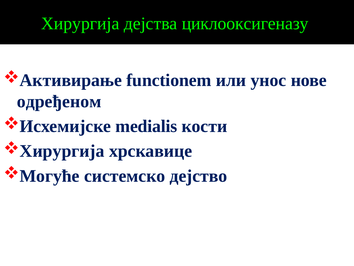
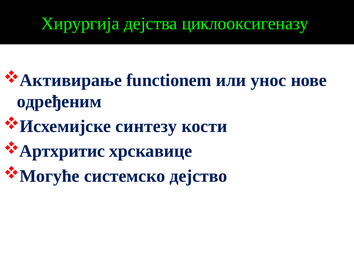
одређеном: одређеном -> одређеним
medialis: medialis -> синтезу
Хирургија at (62, 151): Хирургија -> Артхритис
